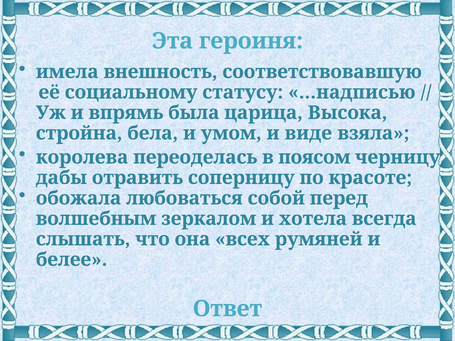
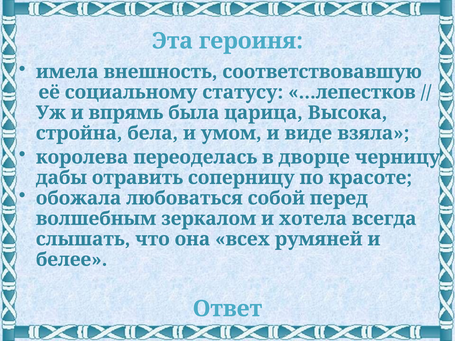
…надписью: …надписью -> …лепестков
поясом: поясом -> дворце
